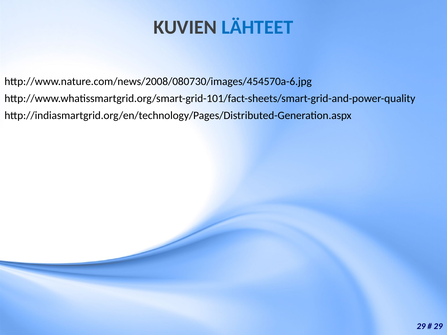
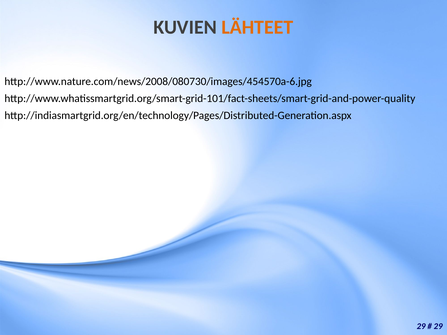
LÄHTEET colour: blue -> orange
